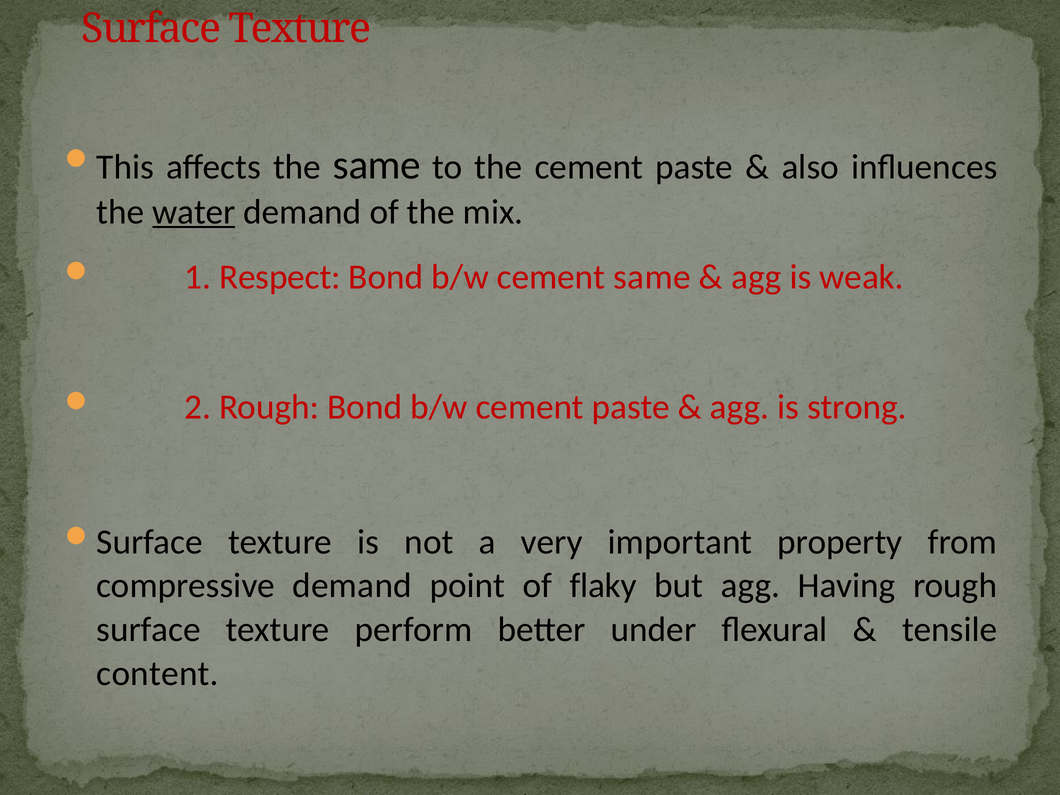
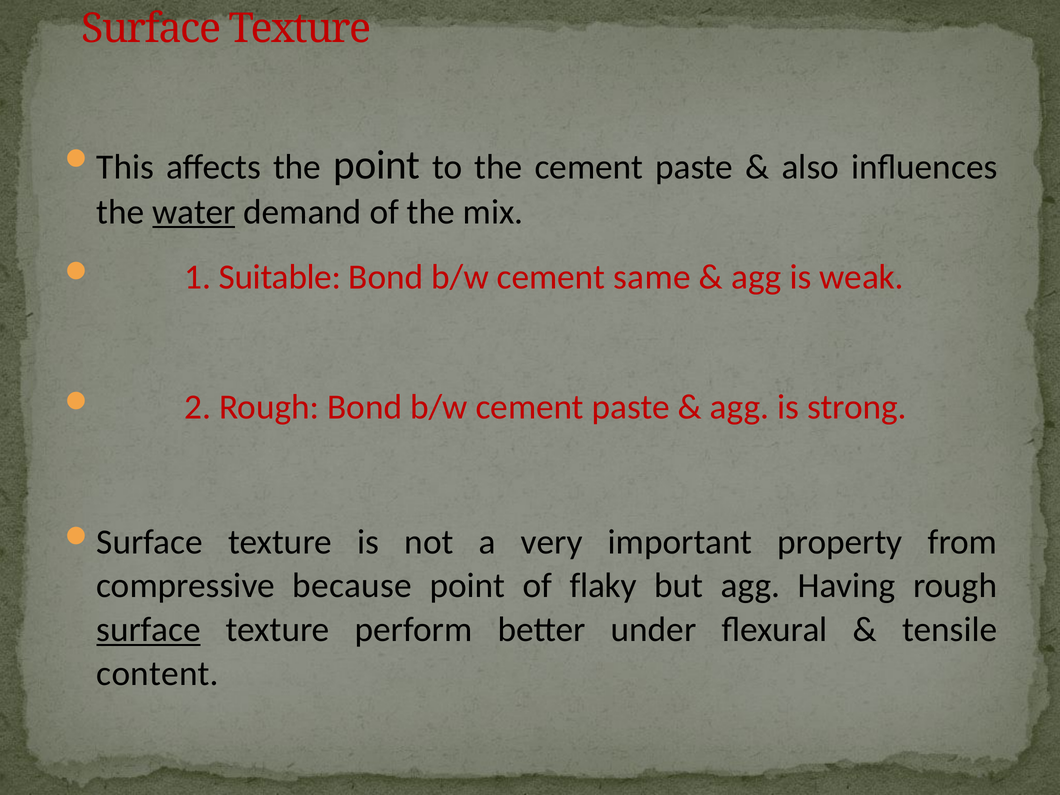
the same: same -> point
Respect: Respect -> Suitable
compressive demand: demand -> because
surface at (149, 630) underline: none -> present
